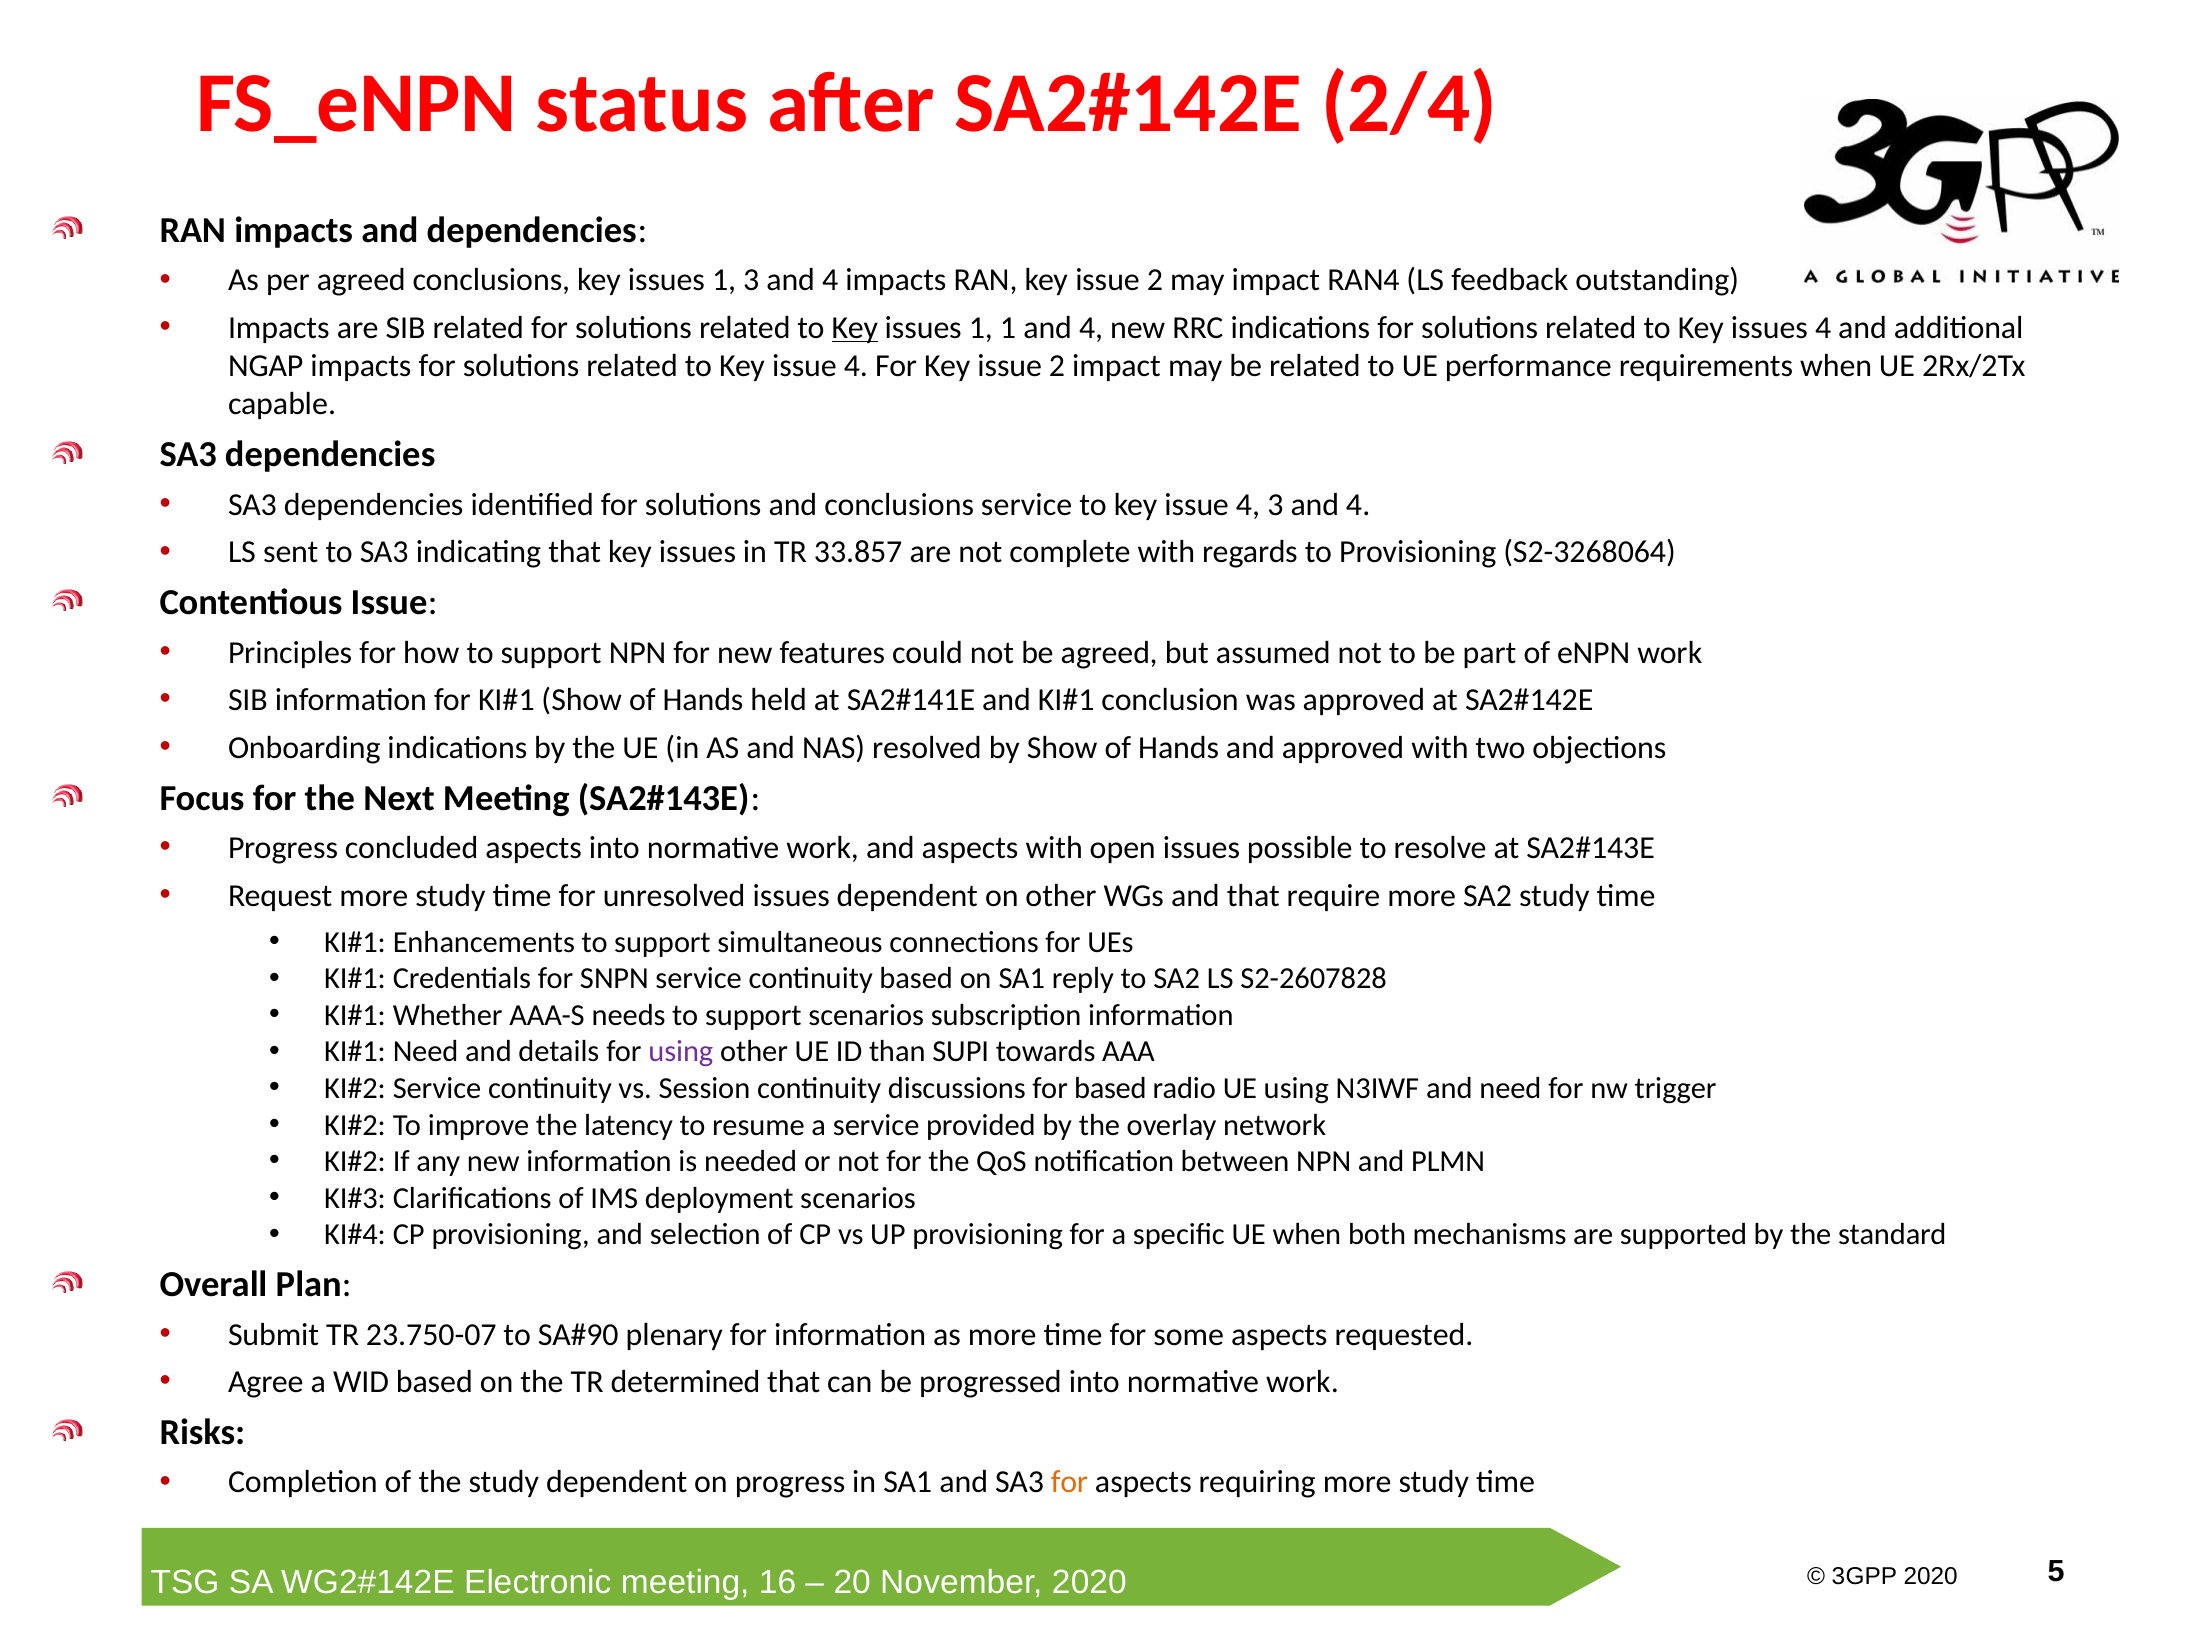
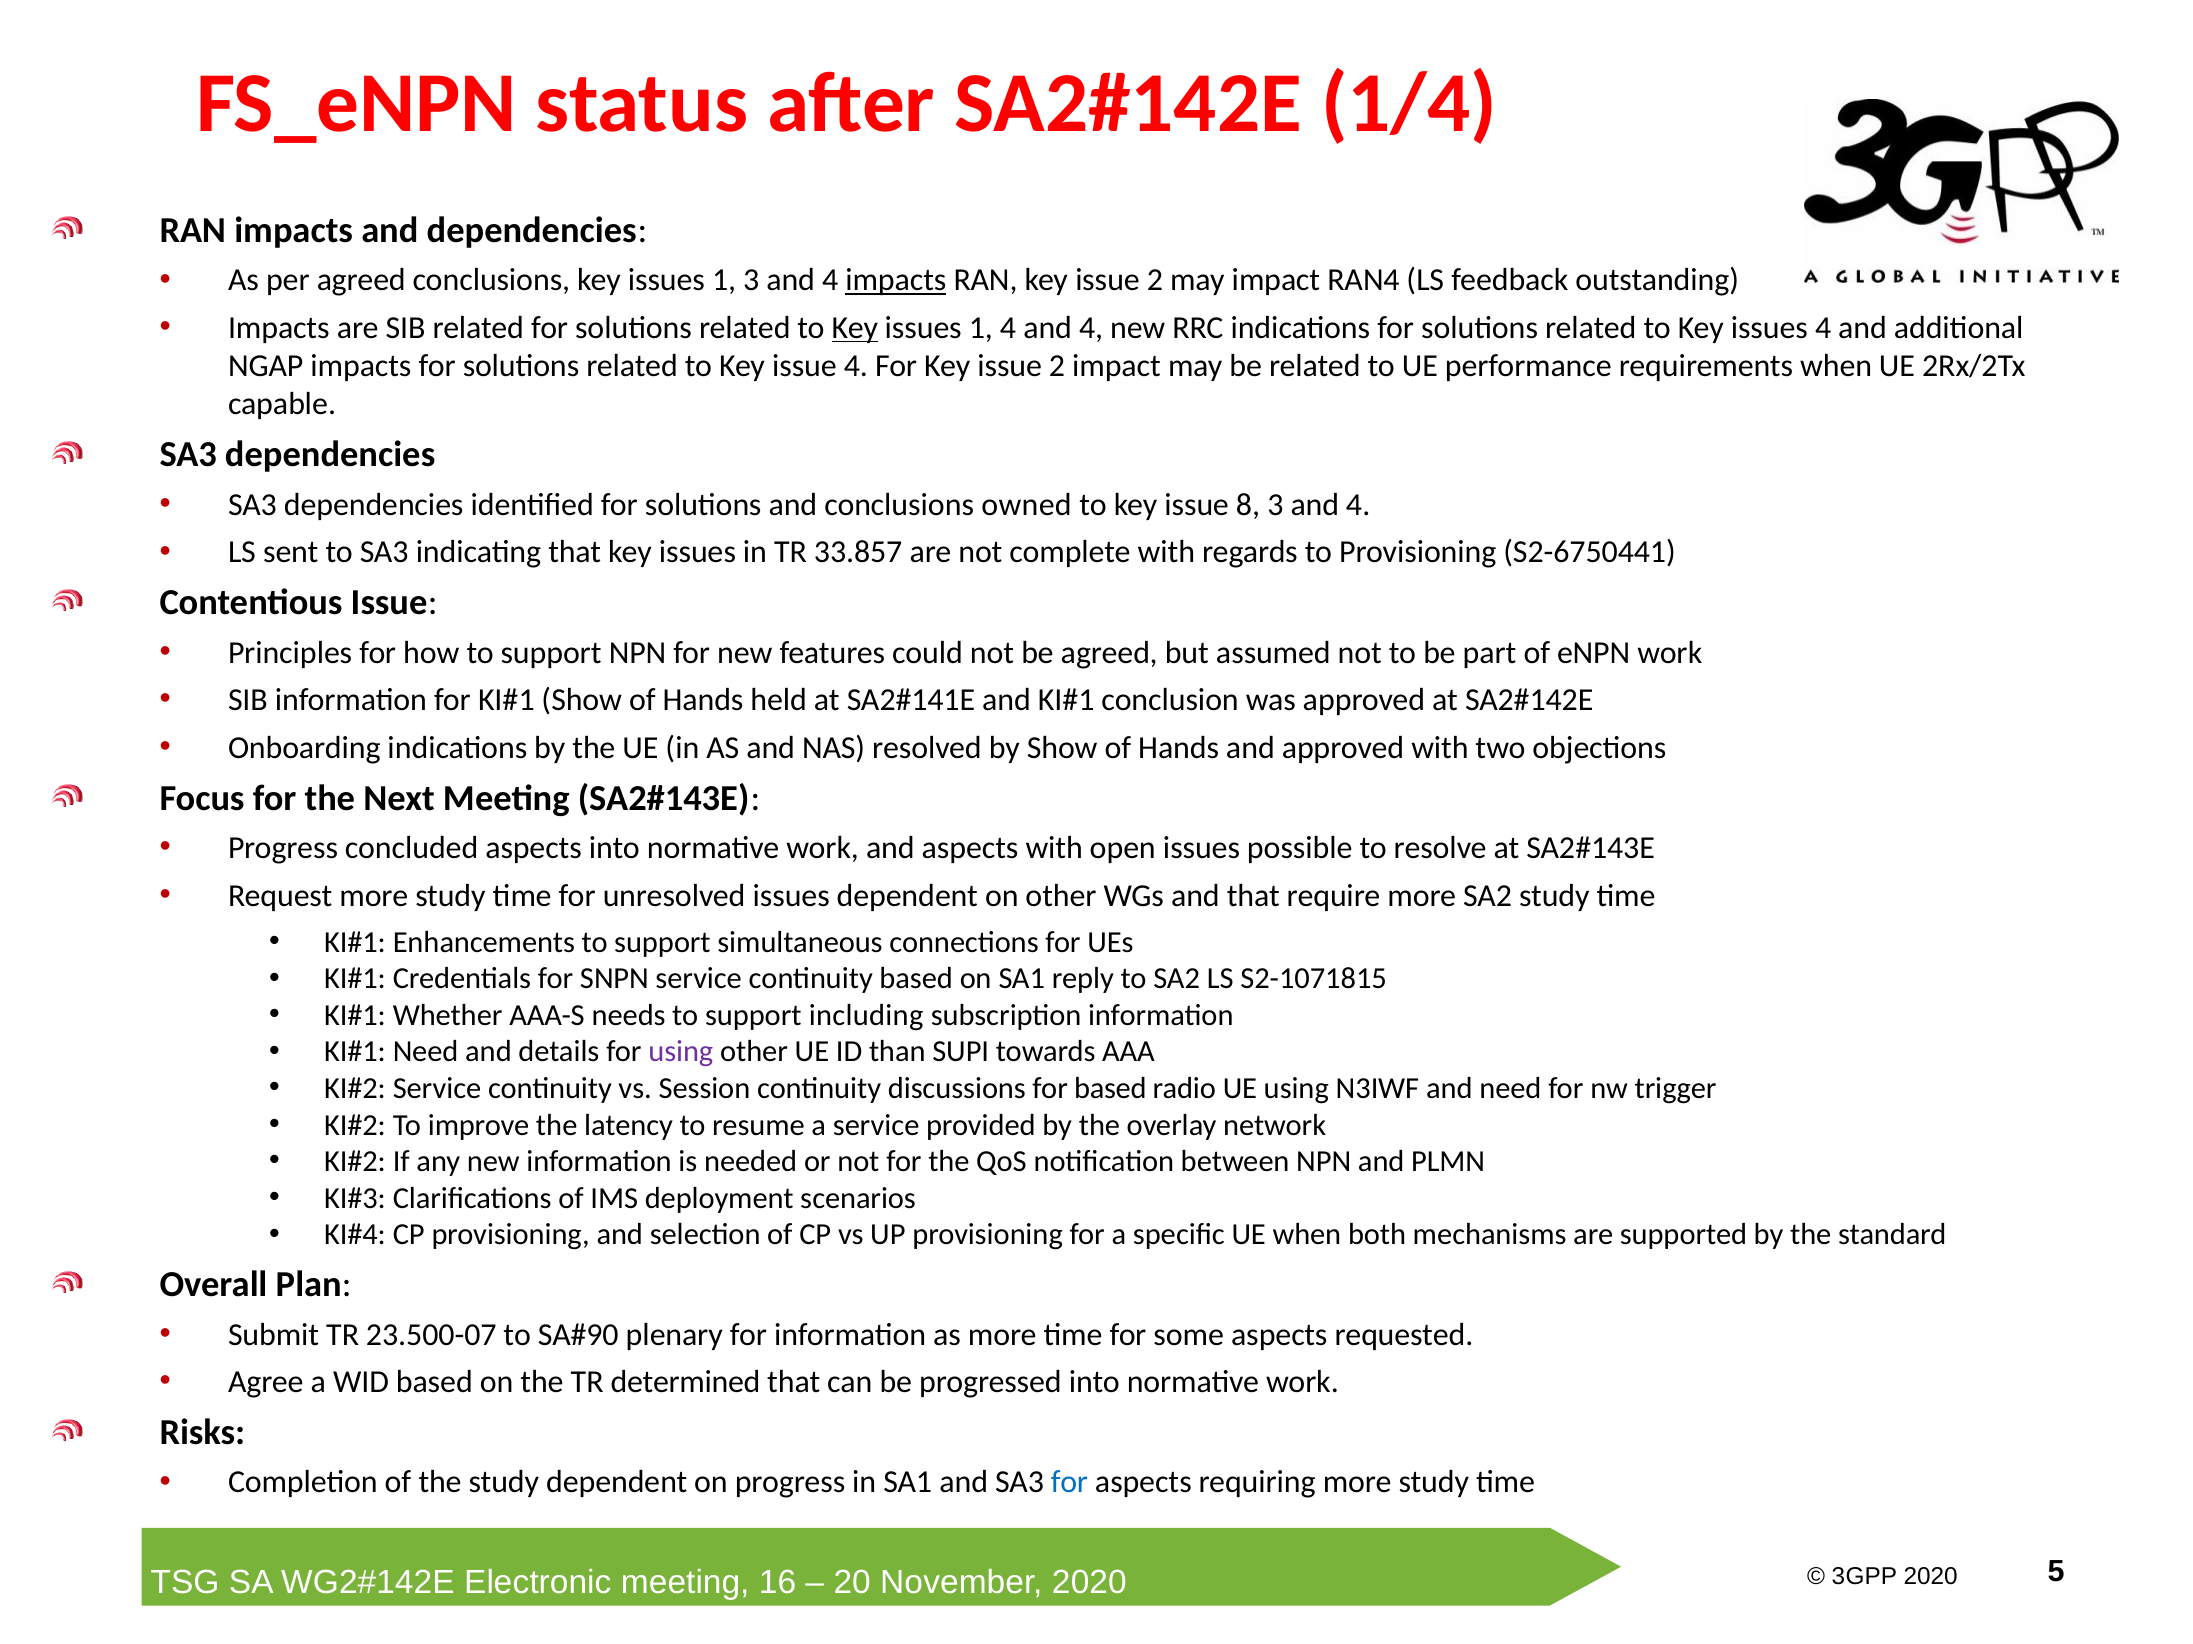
2/4: 2/4 -> 1/4
impacts at (896, 280) underline: none -> present
1 1: 1 -> 4
conclusions service: service -> owned
4 at (1248, 505): 4 -> 8
S2-3268064: S2-3268064 -> S2-6750441
S2-2607828: S2-2607828 -> S2-1071815
support scenarios: scenarios -> including
23.750-07: 23.750-07 -> 23.500-07
for at (1069, 1483) colour: orange -> blue
